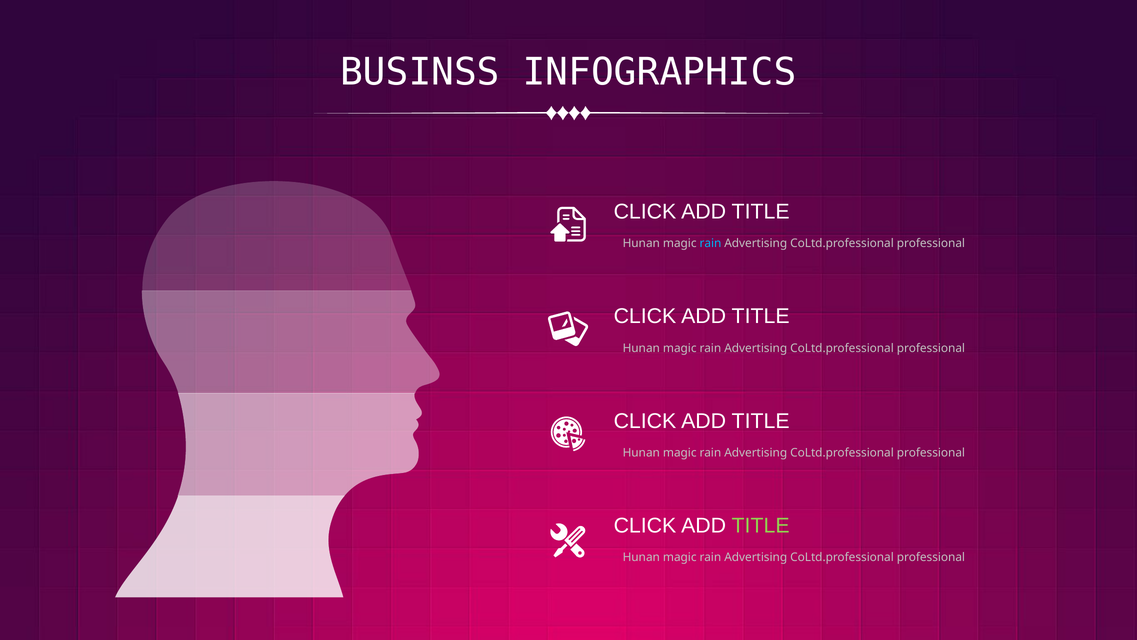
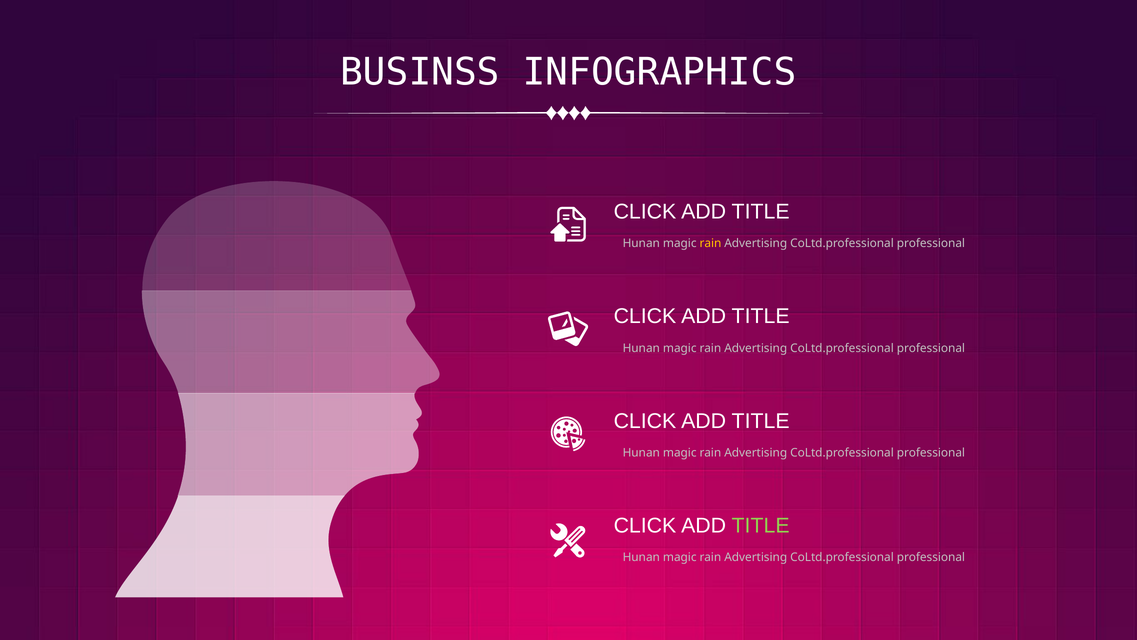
rain at (710, 243) colour: light blue -> yellow
